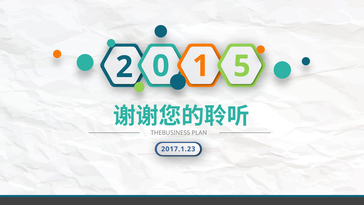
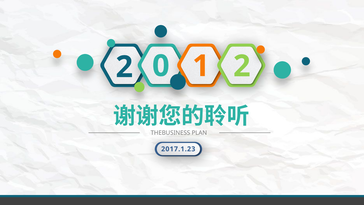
1 5: 5 -> 2
